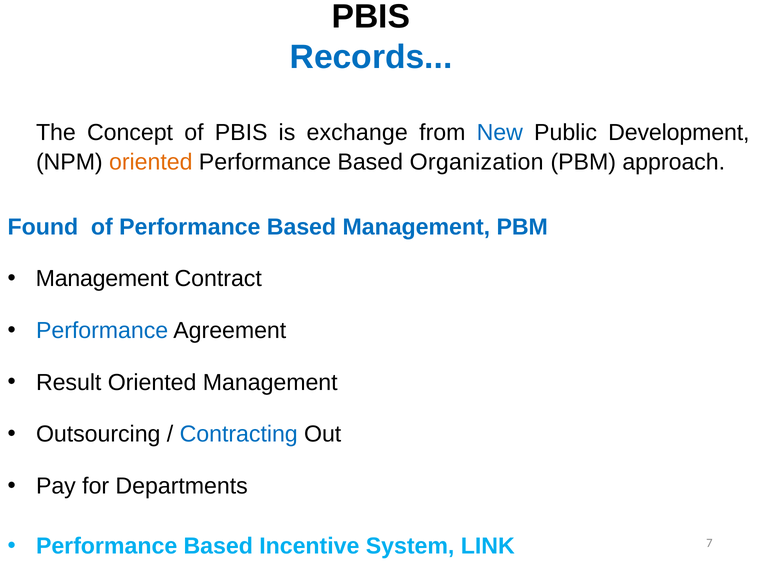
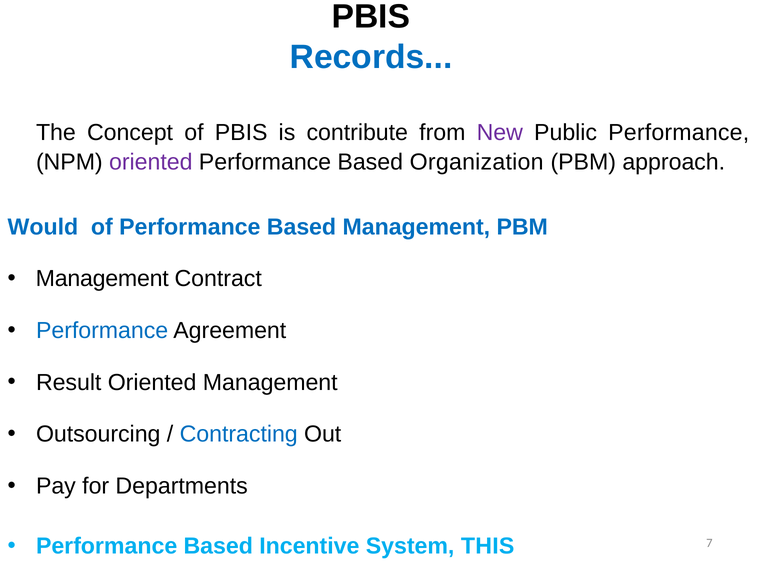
exchange: exchange -> contribute
New colour: blue -> purple
Public Development: Development -> Performance
oriented at (151, 162) colour: orange -> purple
Found: Found -> Would
LINK: LINK -> THIS
